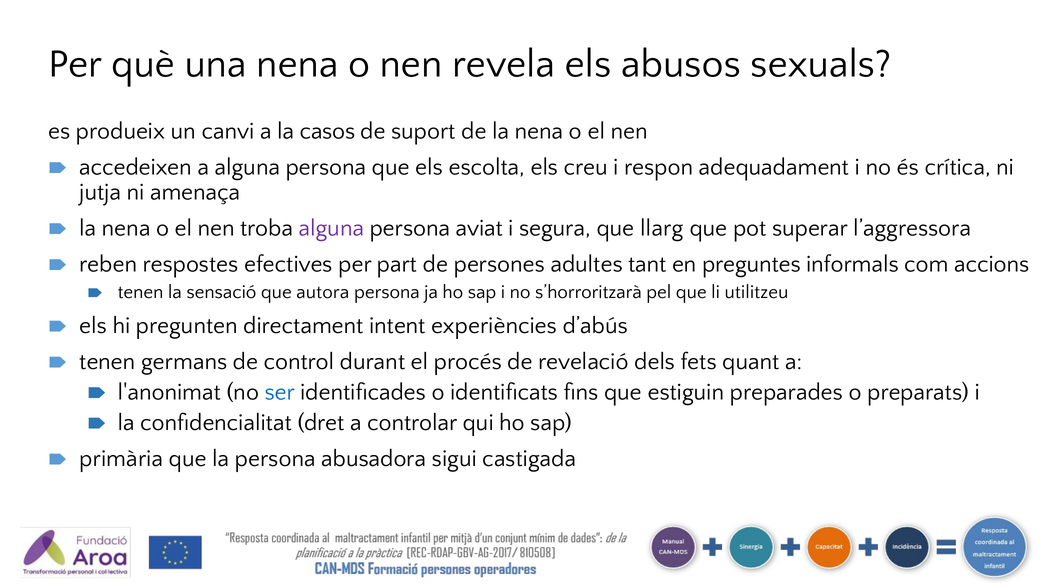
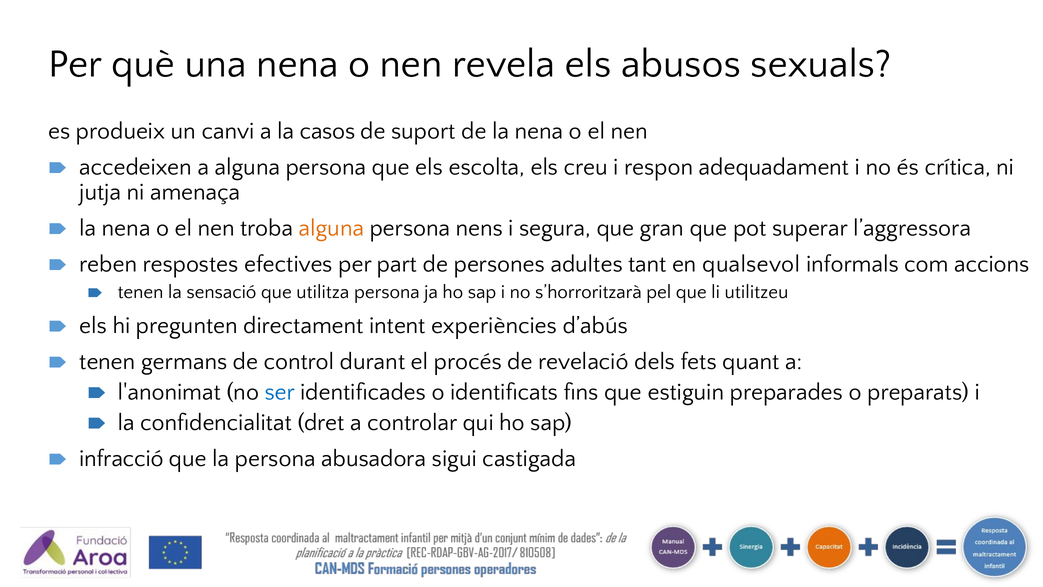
alguna at (331, 228) colour: purple -> orange
aviat: aviat -> nens
llarg: llarg -> gran
preguntes: preguntes -> qualsevol
autora: autora -> utilitza
primària: primària -> infracció
